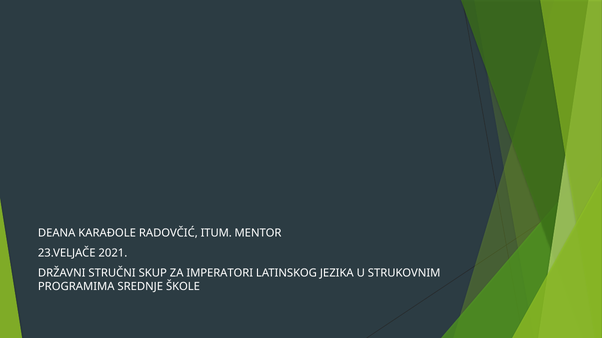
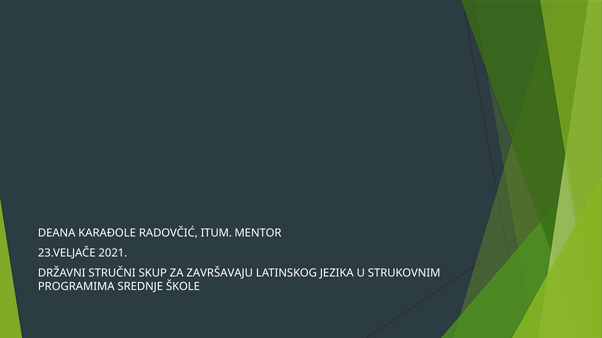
IMPERATORI: IMPERATORI -> ZAVRŠAVAJU
